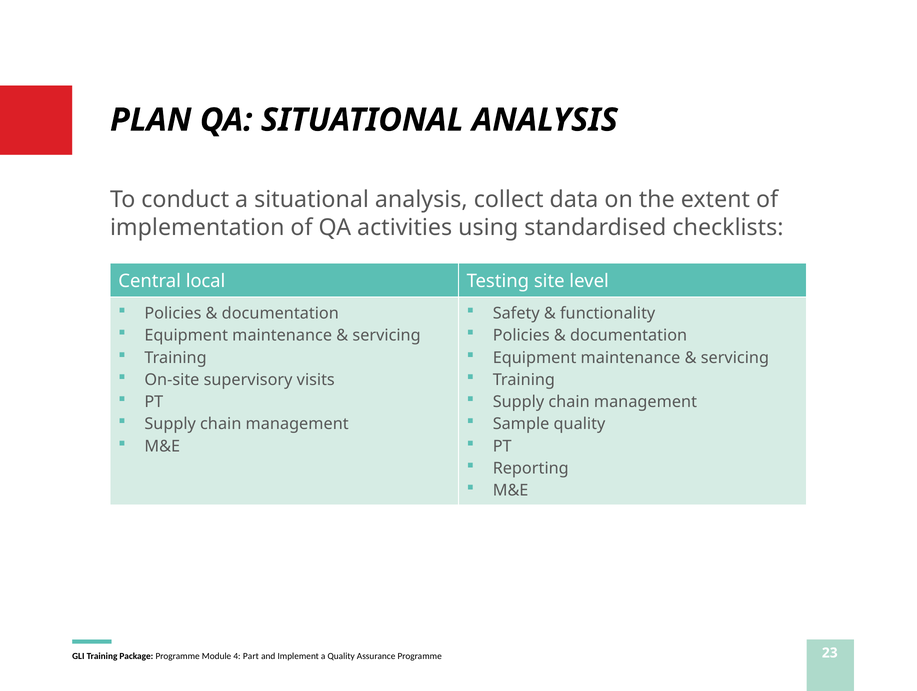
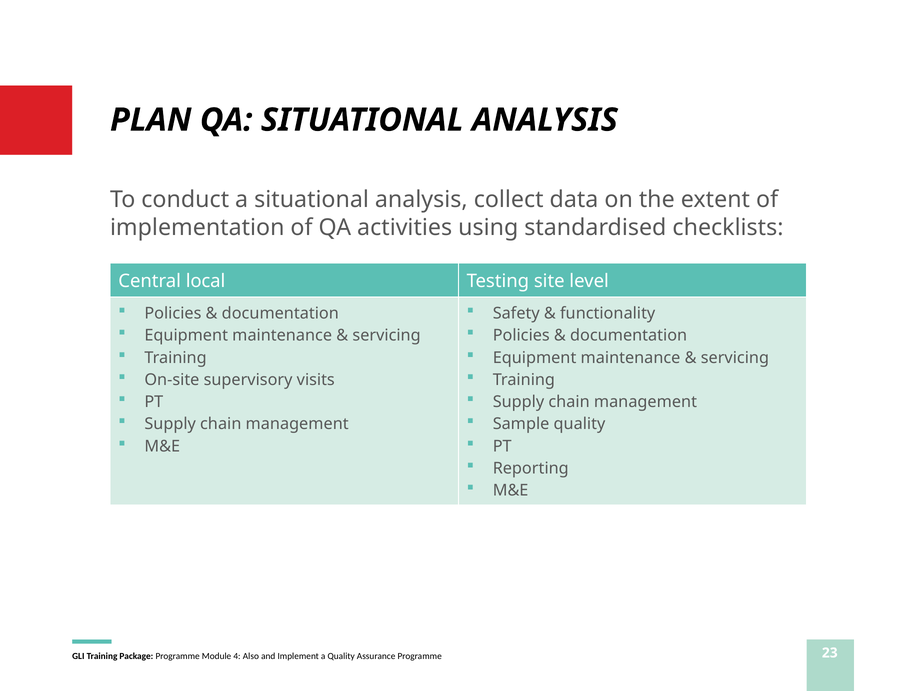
Part: Part -> Also
